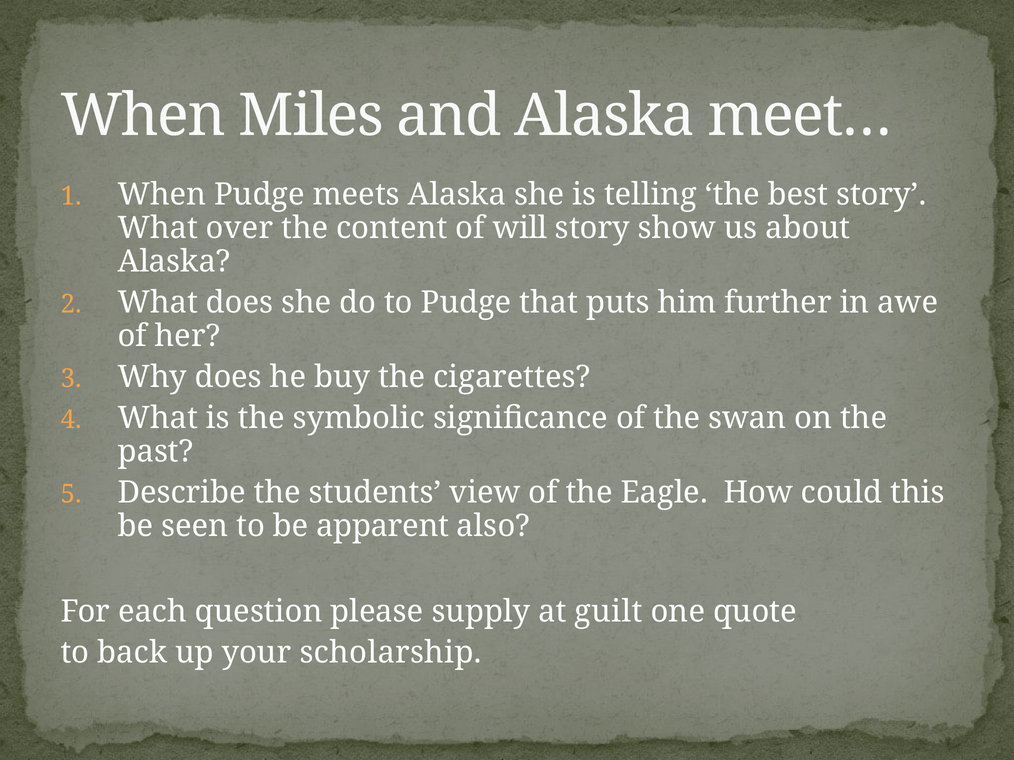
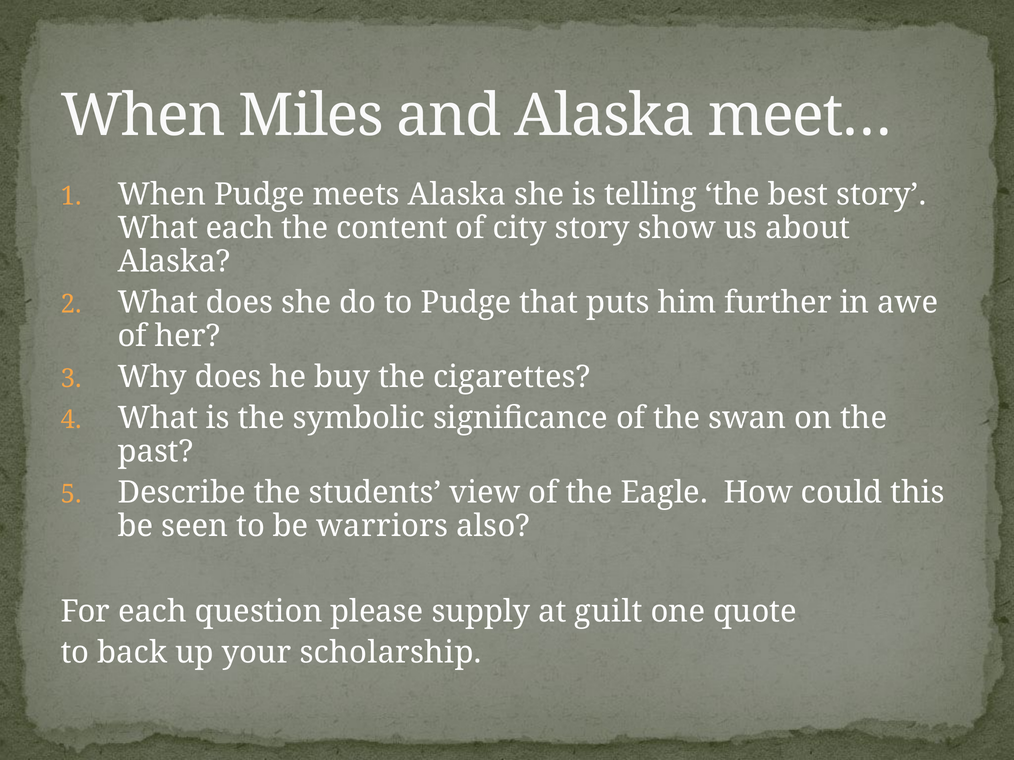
What over: over -> each
will: will -> city
apparent: apparent -> warriors
